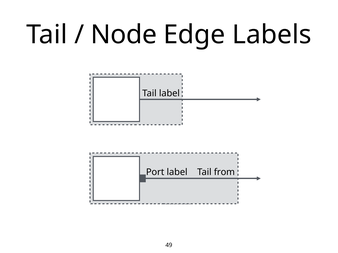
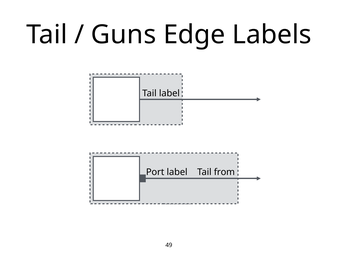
Node: Node -> Guns
